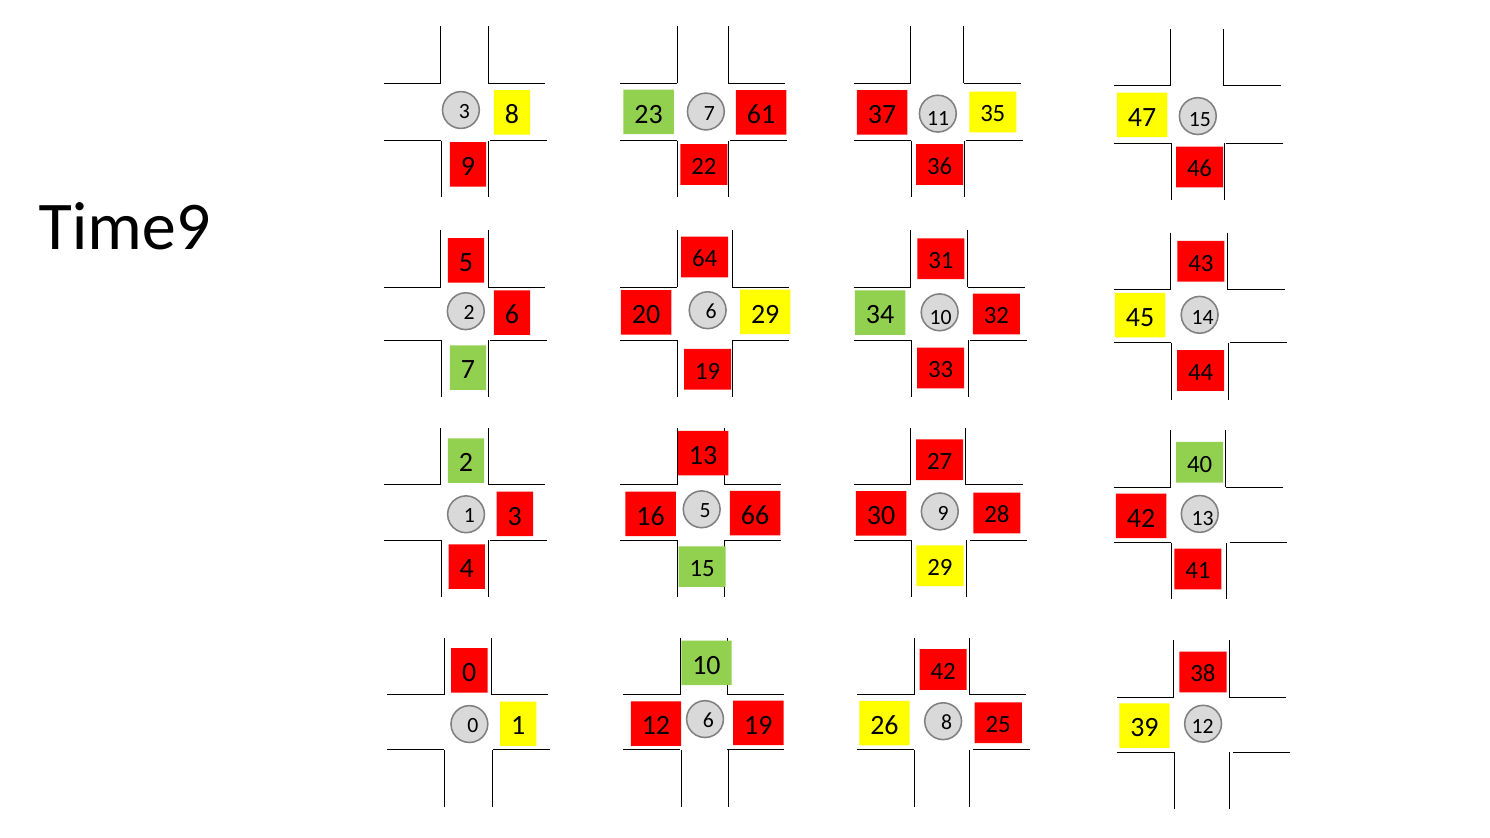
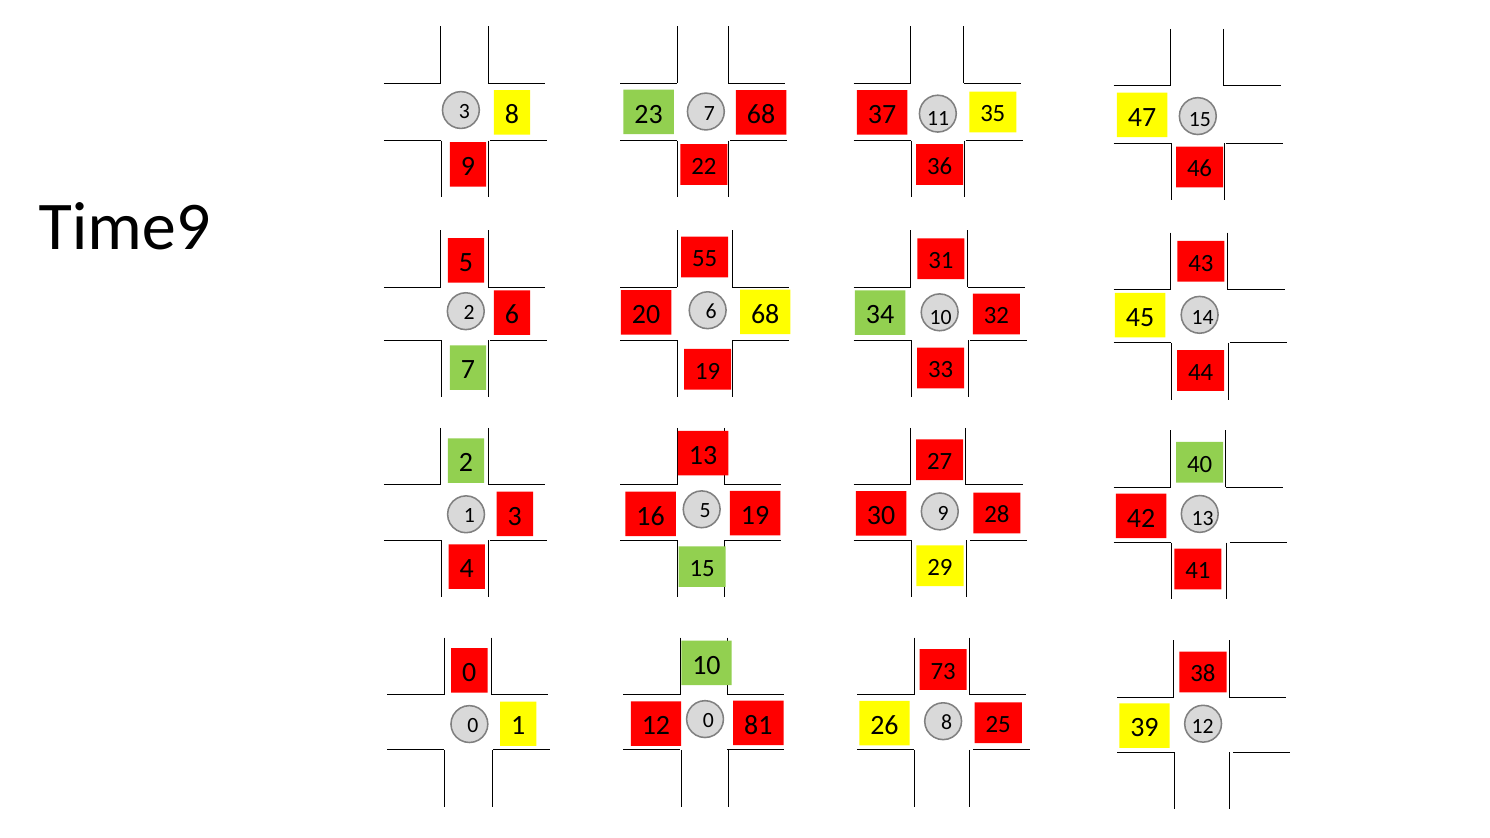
23 61: 61 -> 68
64: 64 -> 55
20 29: 29 -> 68
16 66: 66 -> 19
10 42: 42 -> 73
12 19: 19 -> 81
0 6: 6 -> 0
